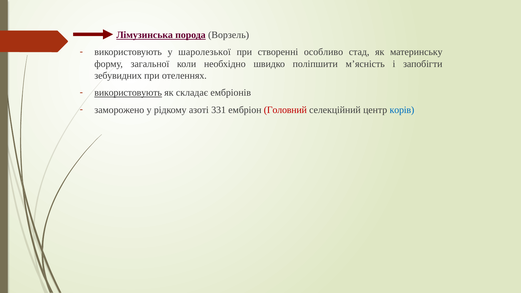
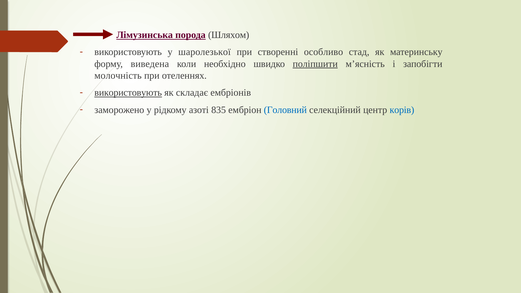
Ворзель: Ворзель -> Шляхом
загальної: загальної -> виведена
поліпшити underline: none -> present
зебувидних: зебувидних -> молочність
331: 331 -> 835
Головний colour: red -> blue
